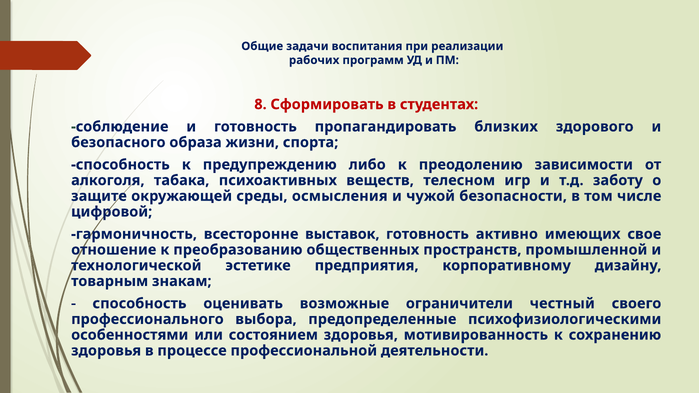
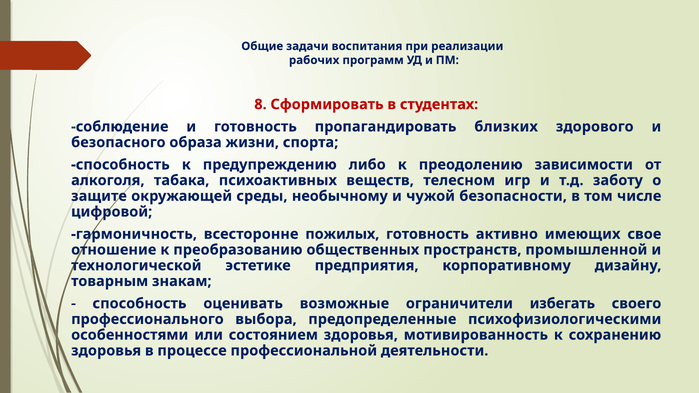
осмысления: осмысления -> необычному
выставок: выставок -> пожилых
честный: честный -> избегать
